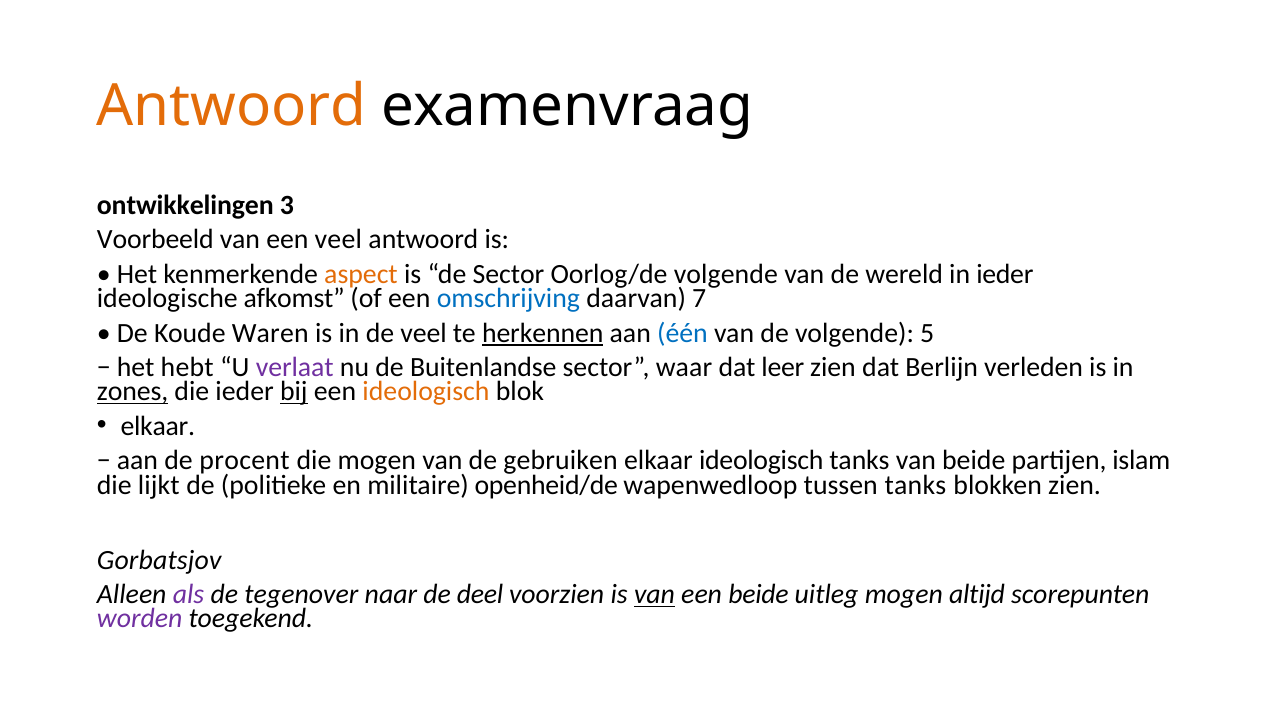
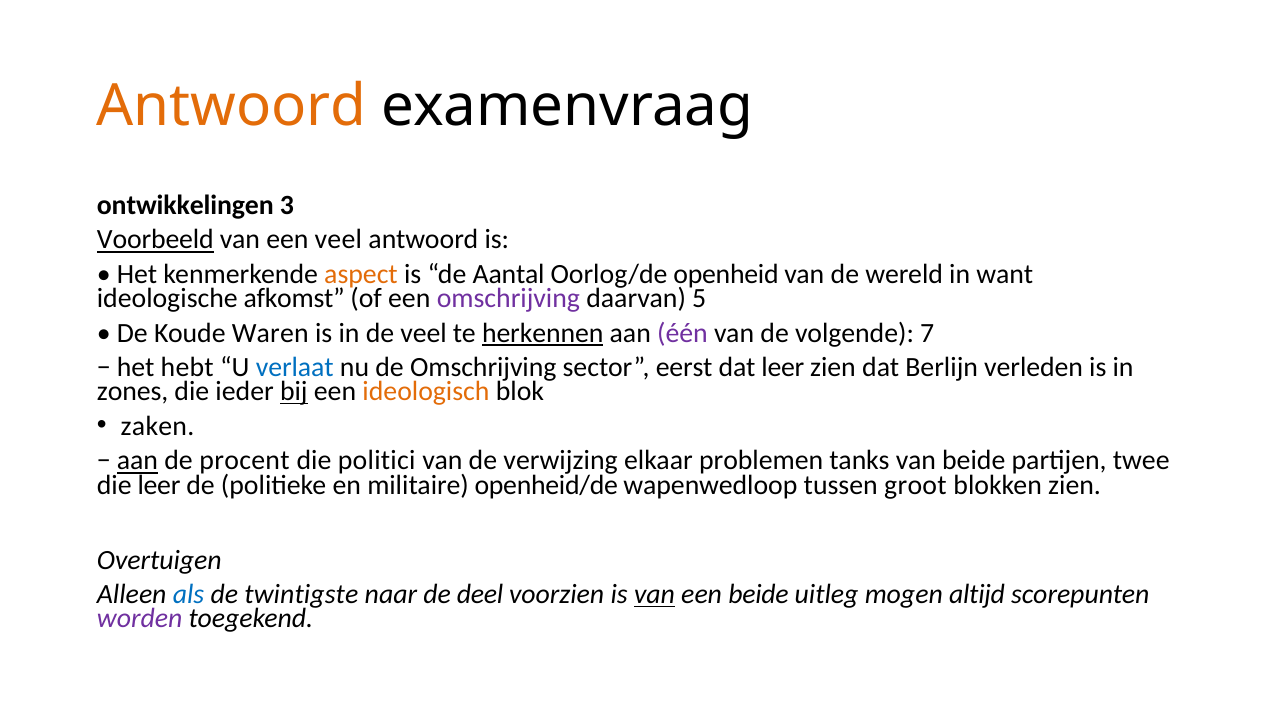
Voorbeeld underline: none -> present
de Sector: Sector -> Aantal
Oorlog/de volgende: volgende -> openheid
in ieder: ieder -> want
omschrijving at (508, 298) colour: blue -> purple
7: 7 -> 5
één colour: blue -> purple
5: 5 -> 7
verlaat colour: purple -> blue
de Buitenlandse: Buitenlandse -> Omschrijving
waar: waar -> eerst
zones underline: present -> none
elkaar at (158, 426): elkaar -> zaken
aan at (137, 461) underline: none -> present
die mogen: mogen -> politici
gebruiken: gebruiken -> verwijzing
elkaar ideologisch: ideologisch -> problemen
islam: islam -> twee
die lijkt: lijkt -> leer
tussen tanks: tanks -> groot
Gorbatsjov: Gorbatsjov -> Overtuigen
als colour: purple -> blue
tegenover: tegenover -> twintigste
